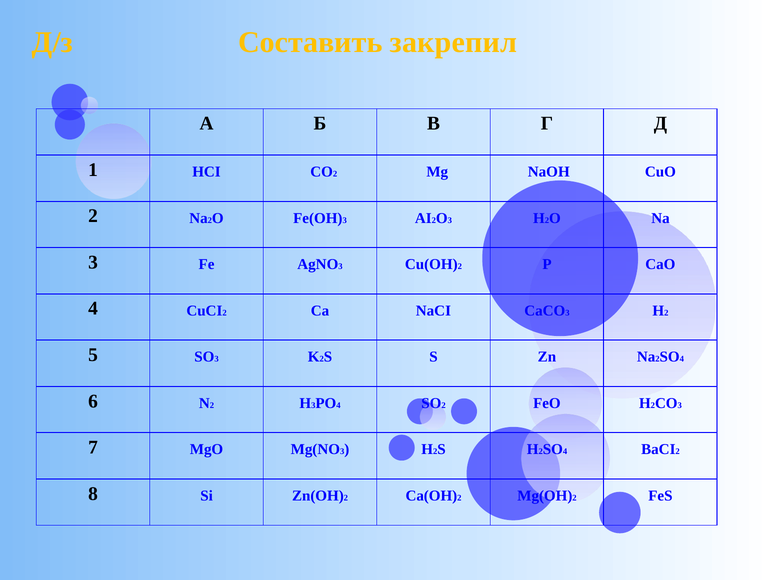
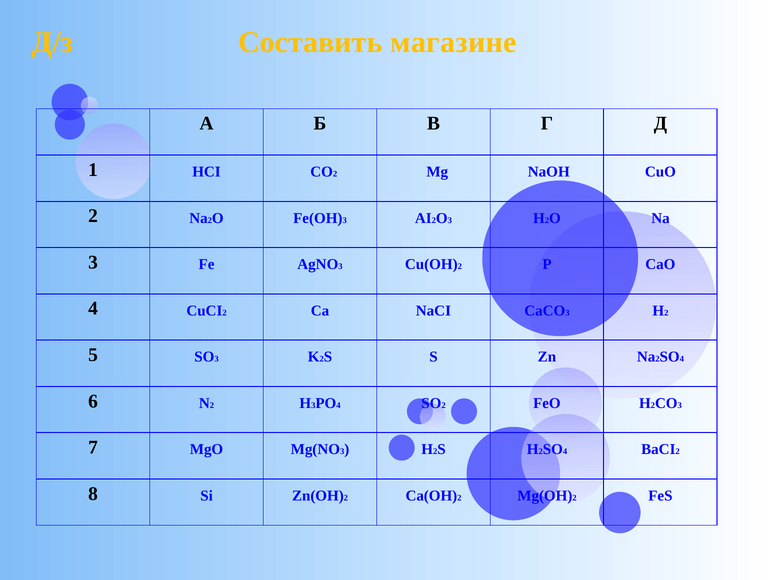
закрепил: закрепил -> магазине
